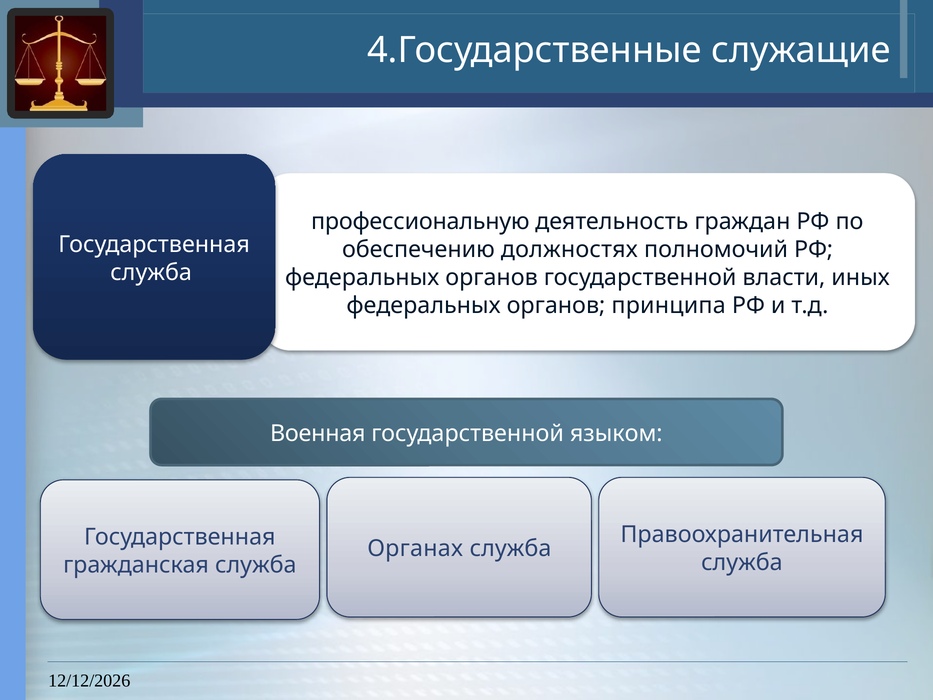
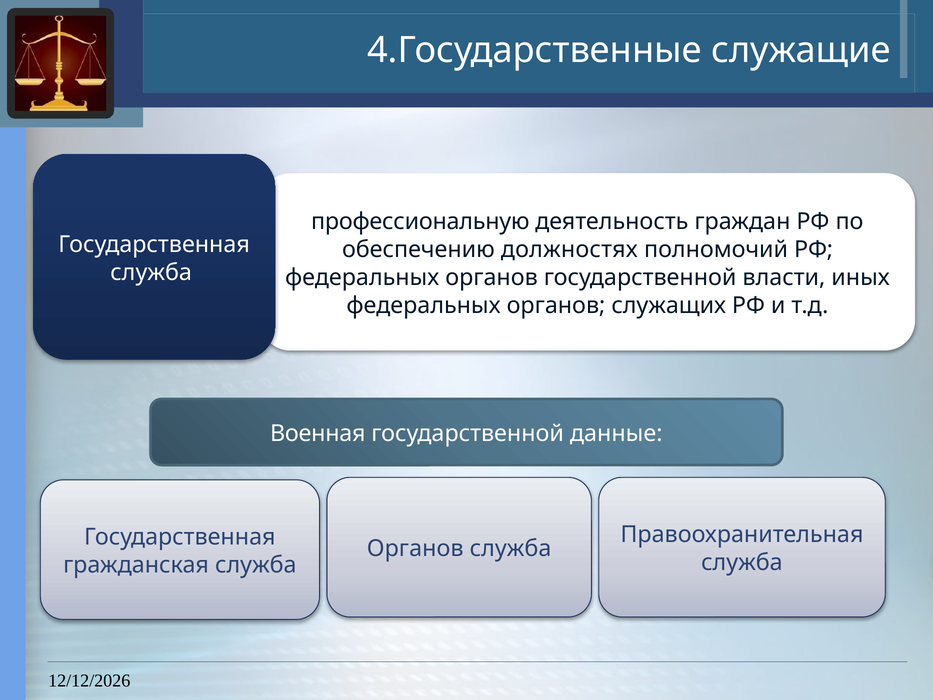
принципа: принципа -> служащих
языком: языком -> данные
Органах at (415, 549): Органах -> Органов
